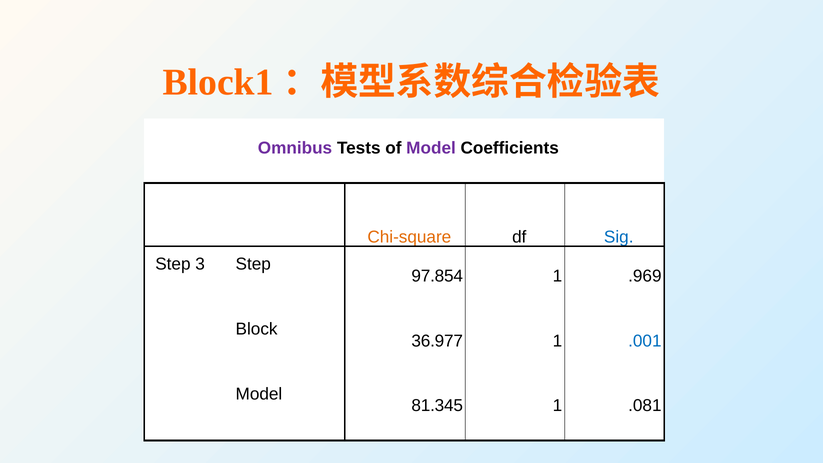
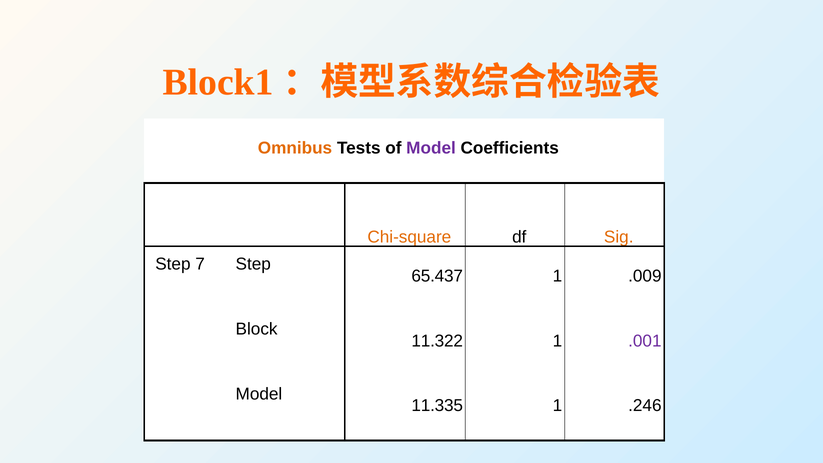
Omnibus colour: purple -> orange
Sig colour: blue -> orange
3: 3 -> 7
97.854: 97.854 -> 65.437
.969: .969 -> .009
36.977: 36.977 -> 11.322
.001 colour: blue -> purple
81.345: 81.345 -> 11.335
.081: .081 -> .246
